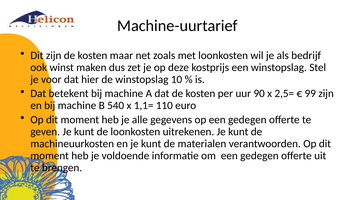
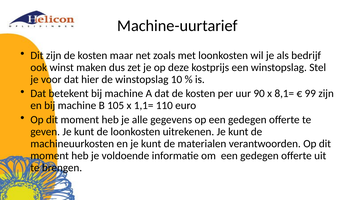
2,5=: 2,5= -> 8,1=
540: 540 -> 105
